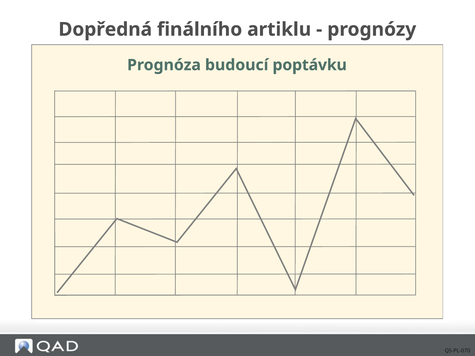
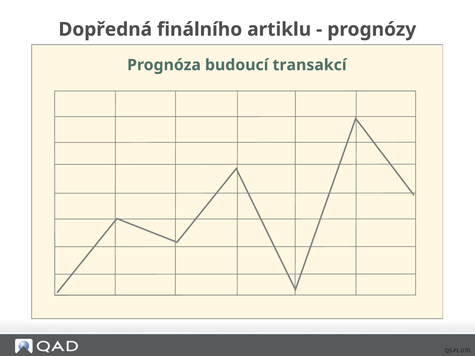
poptávku: poptávku -> transakcí
